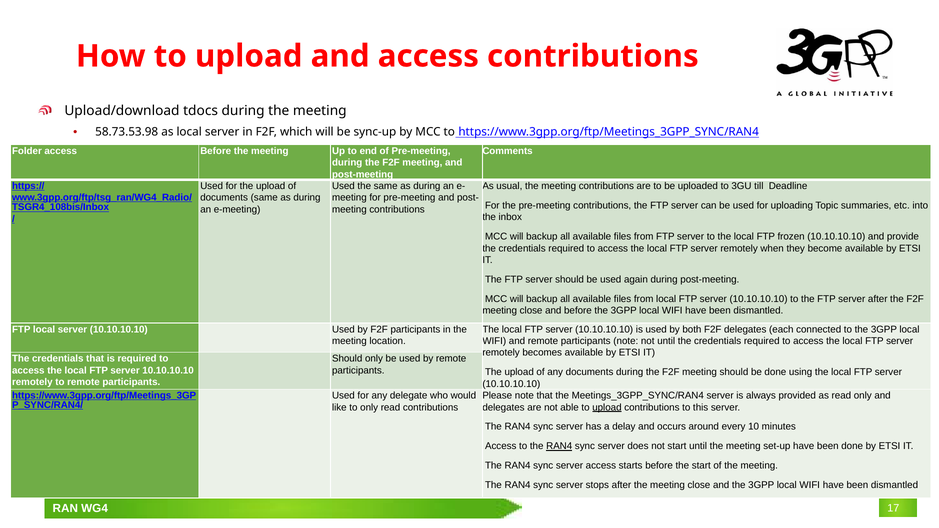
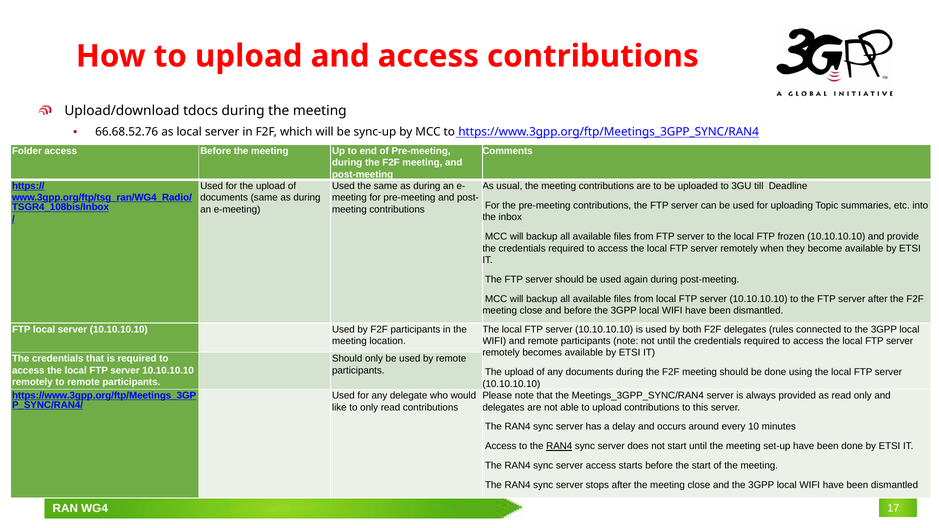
58.73.53.98: 58.73.53.98 -> 66.68.52.76
each: each -> rules
upload at (607, 407) underline: present -> none
